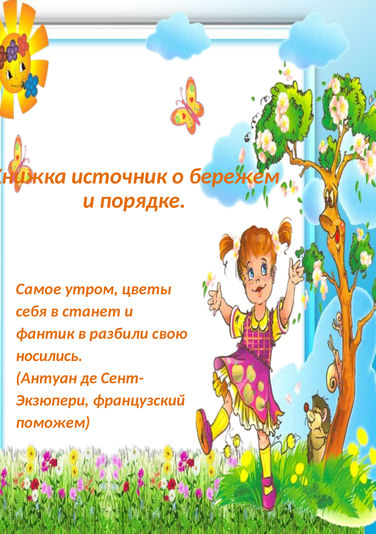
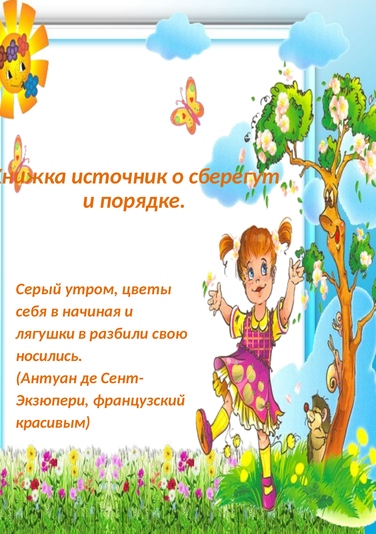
бережем: бережем -> сберегут
Самое: Самое -> Серый
станет: станет -> начиная
фантик: фантик -> лягушки
поможем: поможем -> красивым
